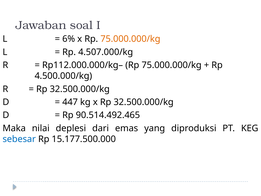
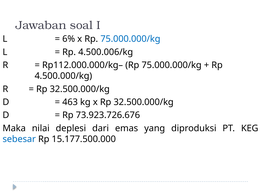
75.000.000/kg at (130, 39) colour: orange -> blue
4.507.000/kg: 4.507.000/kg -> 4.500.006/kg
447: 447 -> 463
90.514.492.465: 90.514.492.465 -> 73.923.726.676
